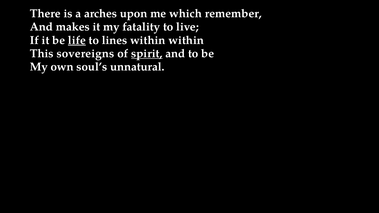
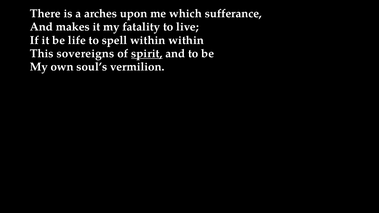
remember: remember -> sufferance
life underline: present -> none
lines: lines -> spell
unnatural: unnatural -> vermilion
